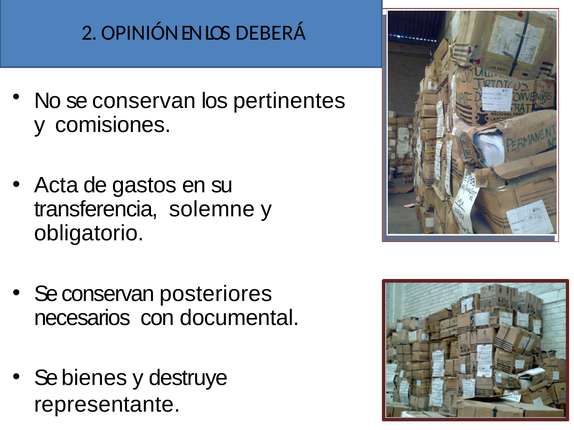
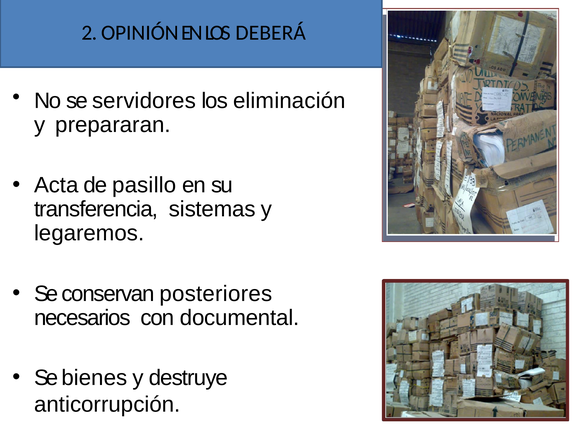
No se conservan: conservan -> servidores
pertinentes: pertinentes -> eliminación
comisiones: comisiones -> prepararan
gastos: gastos -> pasillo
solemne: solemne -> sistemas
obligatorio: obligatorio -> legaremos
representante: representante -> anticorrupción
